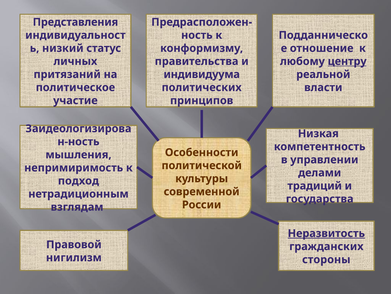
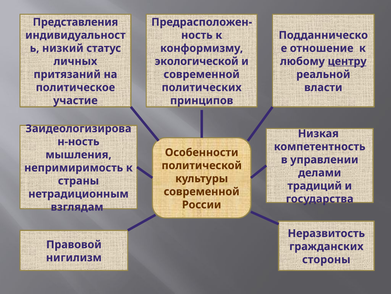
правительства: правительства -> экологической
индивидуума at (202, 74): индивидуума -> современной
подход: подход -> страны
Неразвитость underline: present -> none
